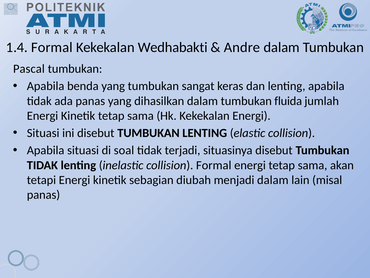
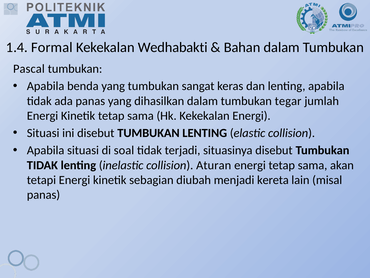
Andre: Andre -> Bahan
fluida: fluida -> tegar
collision Formal: Formal -> Aturan
menjadi dalam: dalam -> kereta
